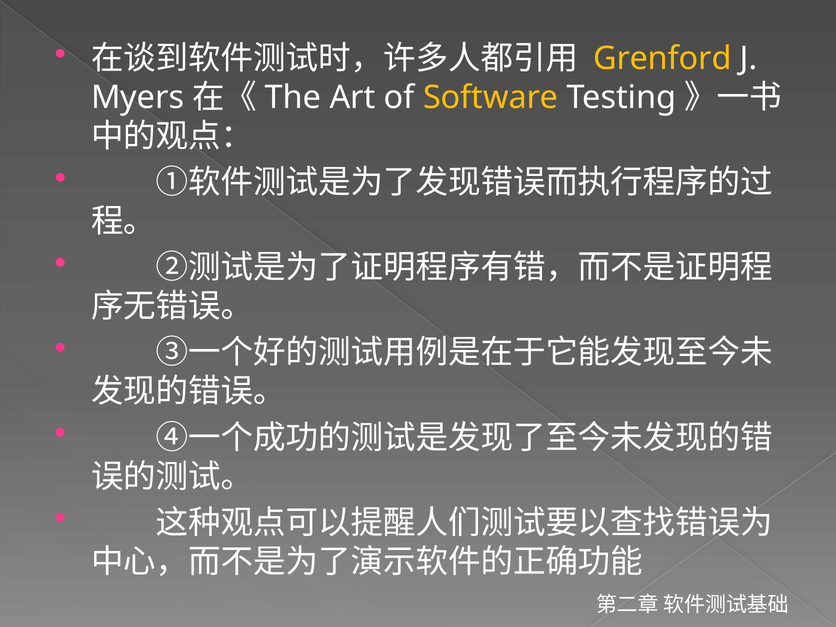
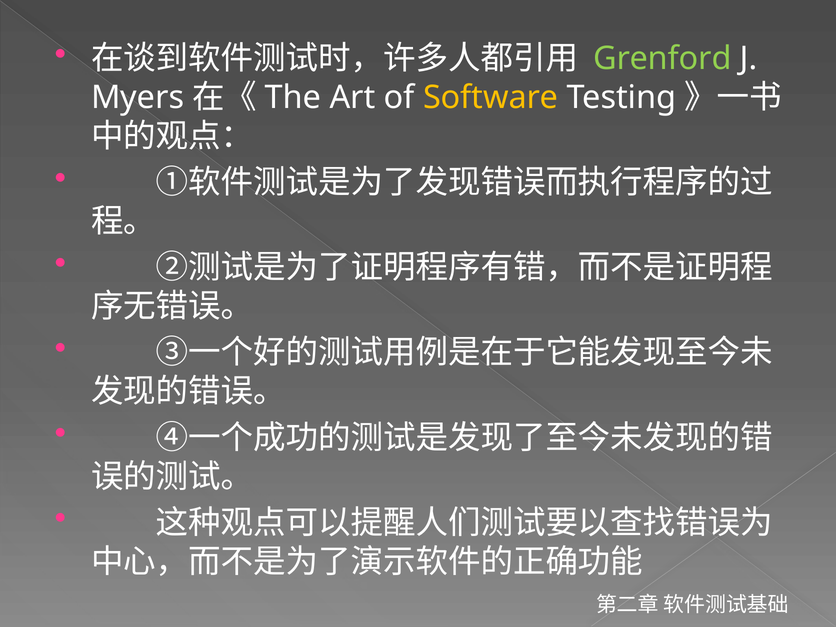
Grenford colour: yellow -> light green
